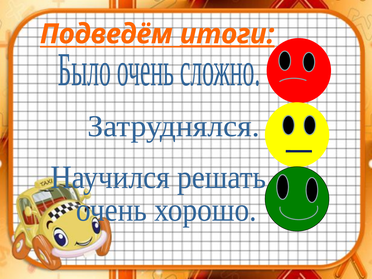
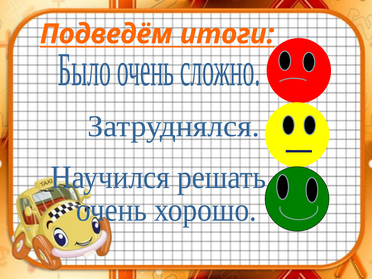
итоги underline: present -> none
